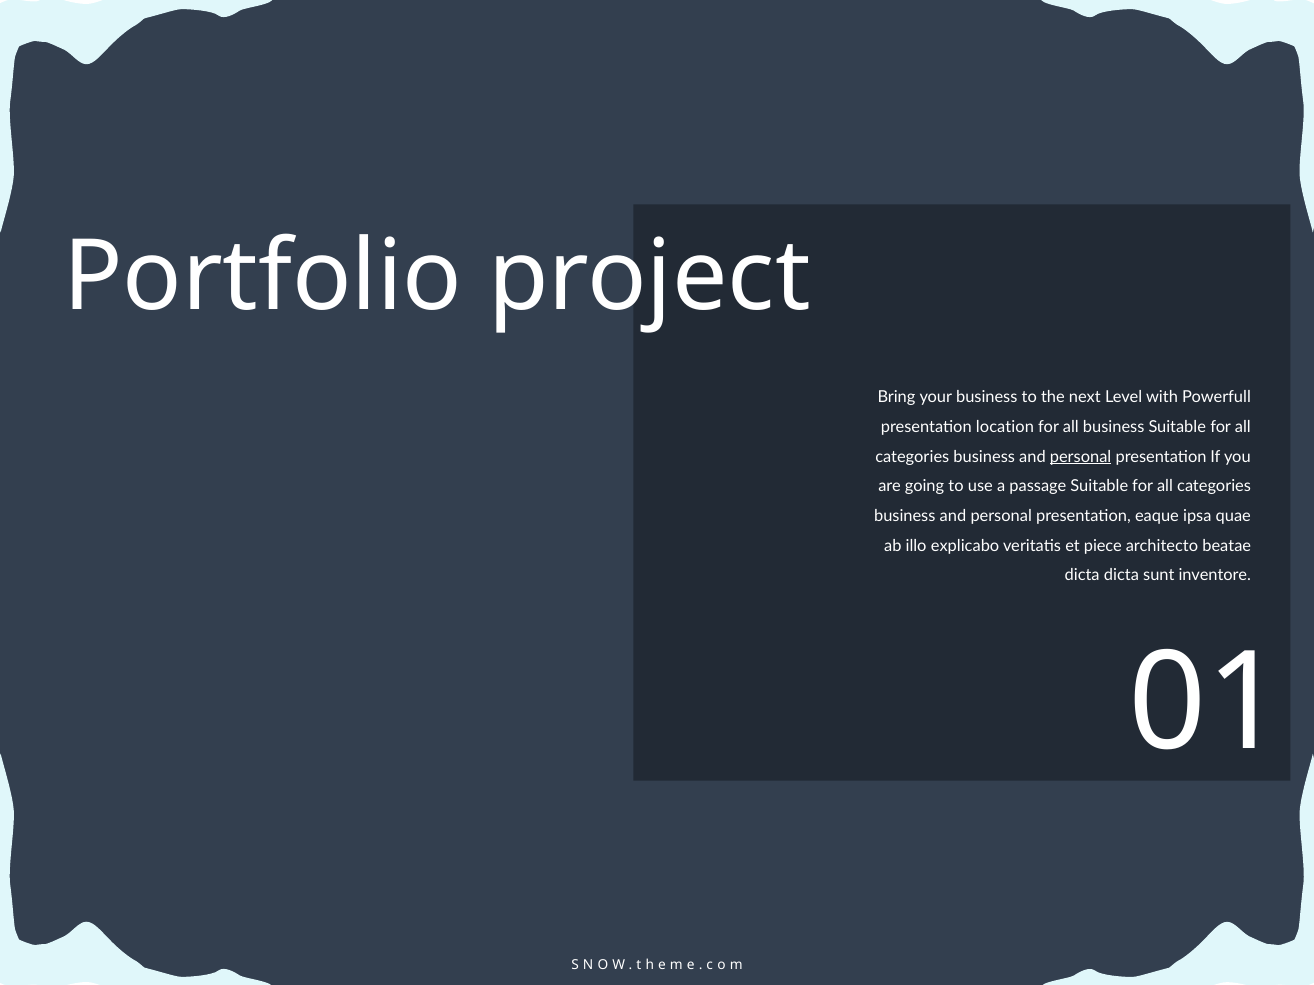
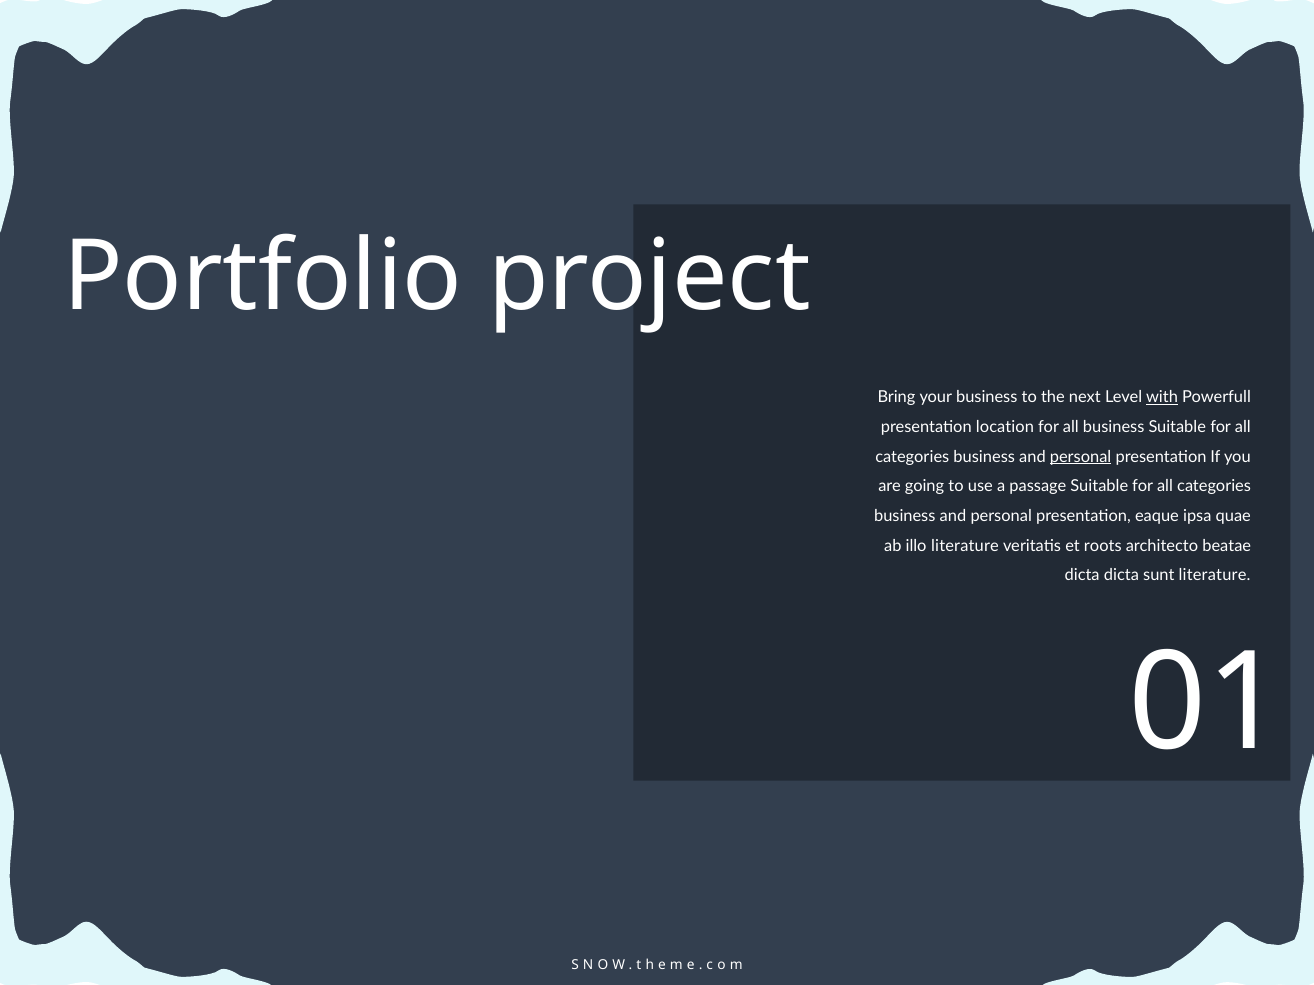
with underline: none -> present
illo explicabo: explicabo -> literature
piece: piece -> roots
sunt inventore: inventore -> literature
